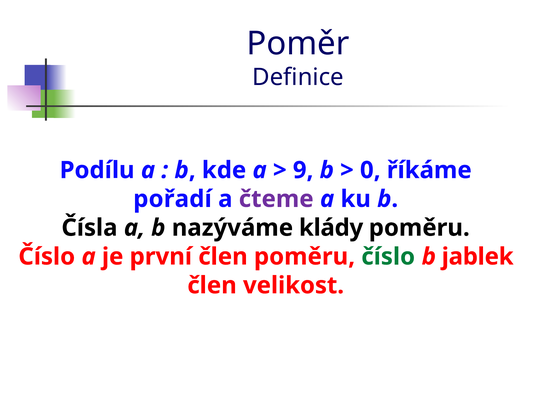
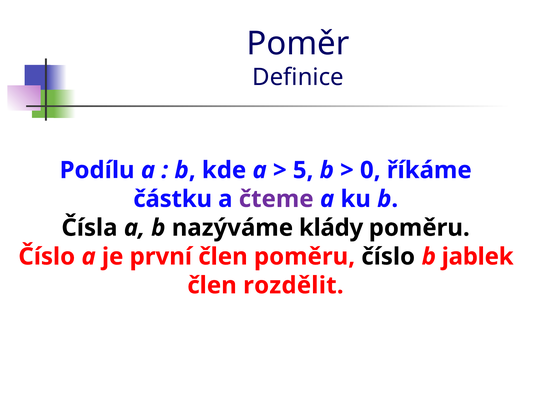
9: 9 -> 5
pořadí: pořadí -> částku
číslo at (388, 257) colour: green -> black
velikost: velikost -> rozdělit
